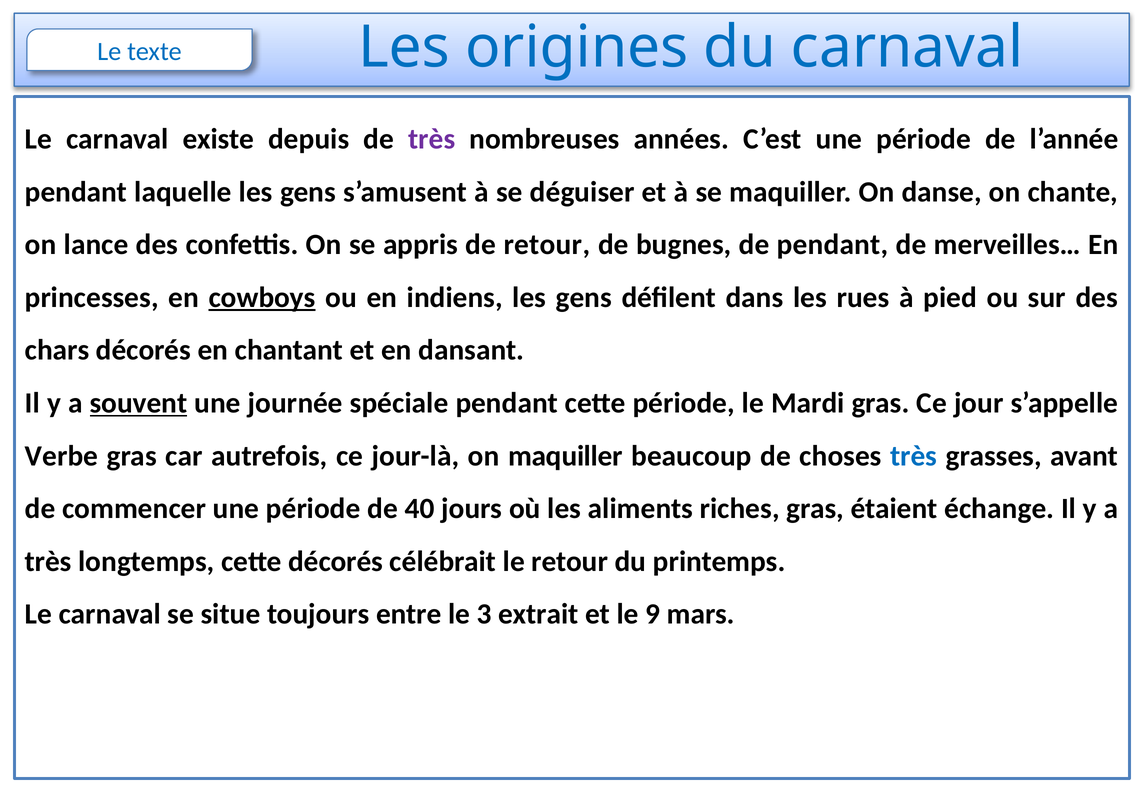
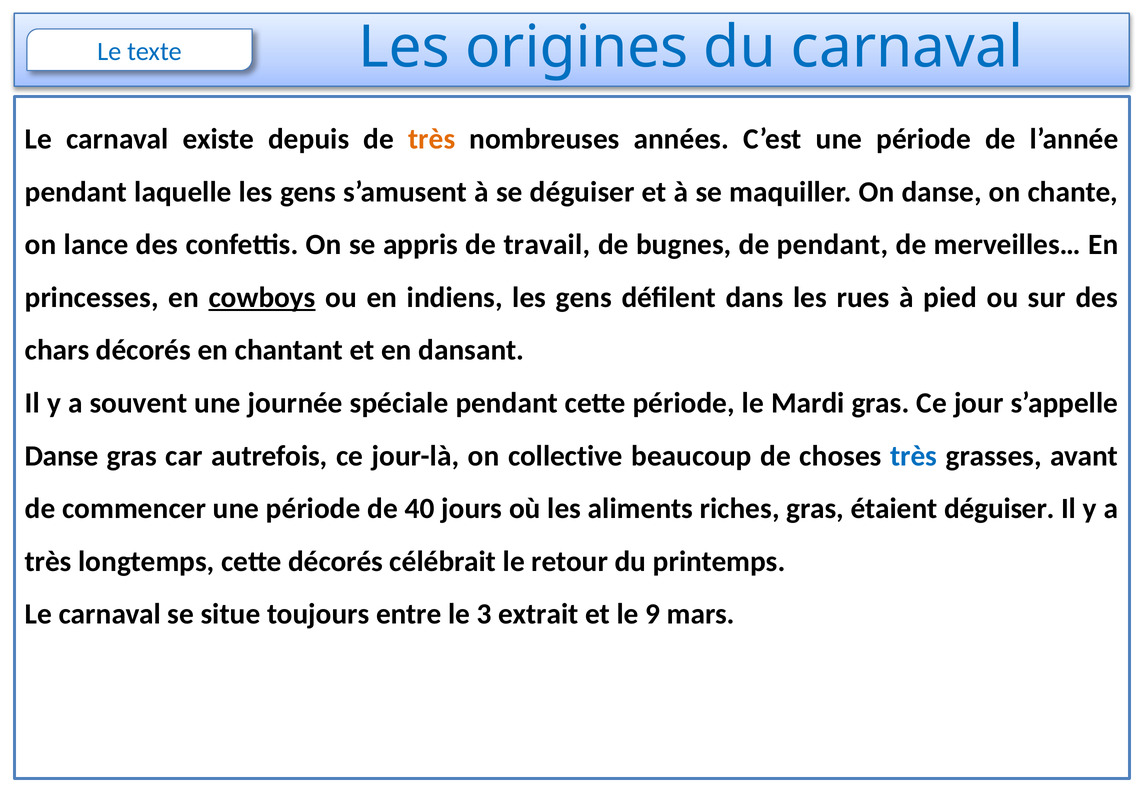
très at (432, 139) colour: purple -> orange
de retour: retour -> travail
souvent underline: present -> none
Verbe at (61, 456): Verbe -> Danse
on maquiller: maquiller -> collective
étaient échange: échange -> déguiser
